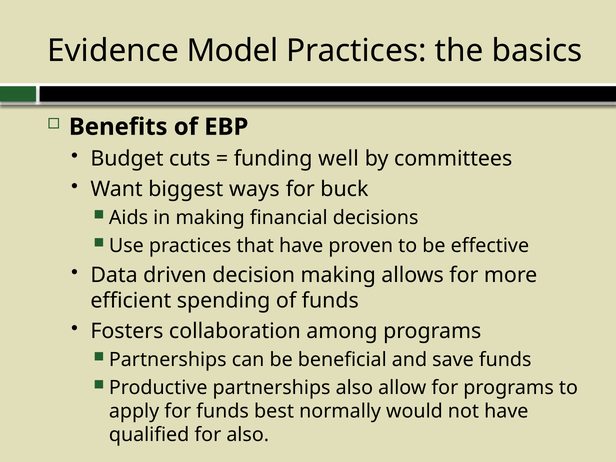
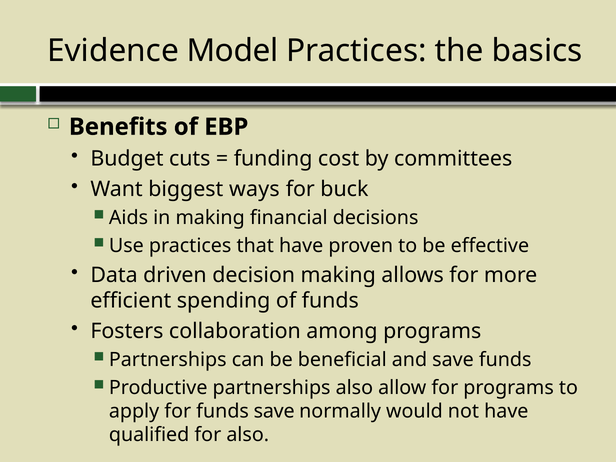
well: well -> cost
funds best: best -> save
